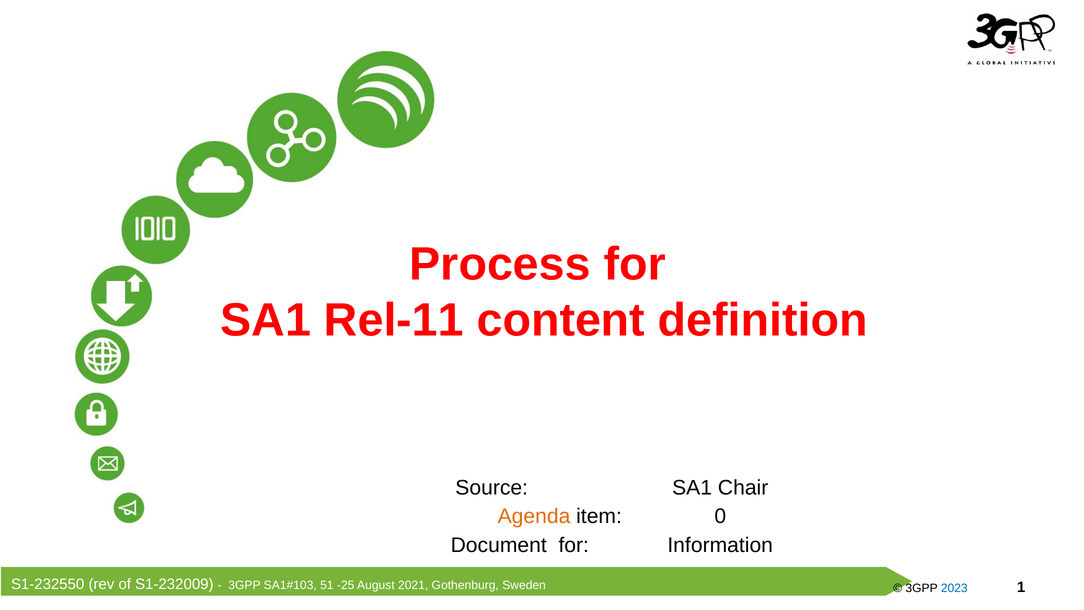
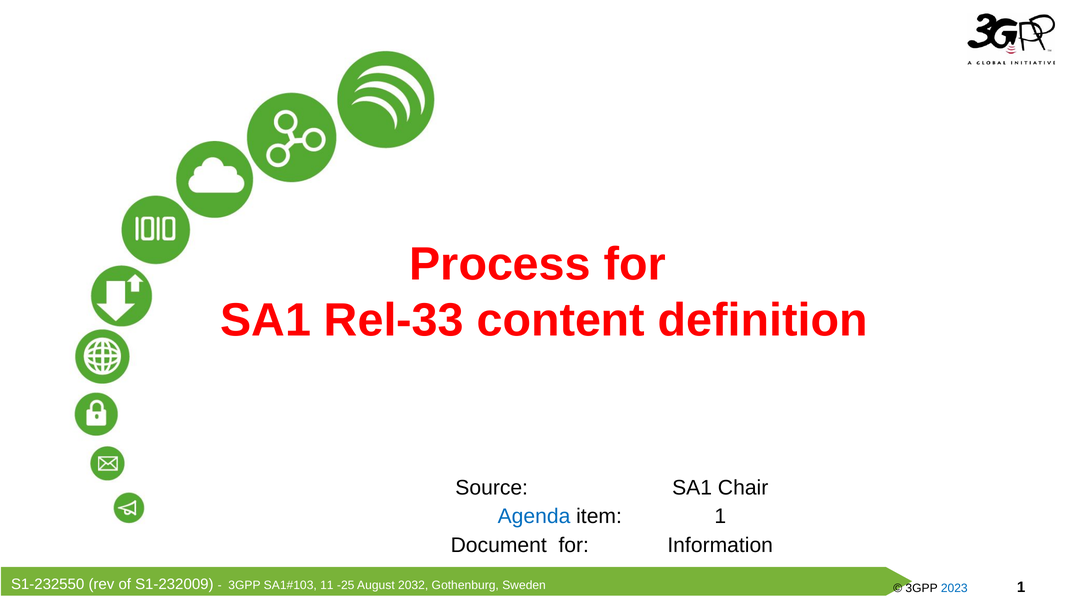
Rel-11: Rel-11 -> Rel-33
Agenda colour: orange -> blue
item 0: 0 -> 1
51: 51 -> 11
2021: 2021 -> 2032
